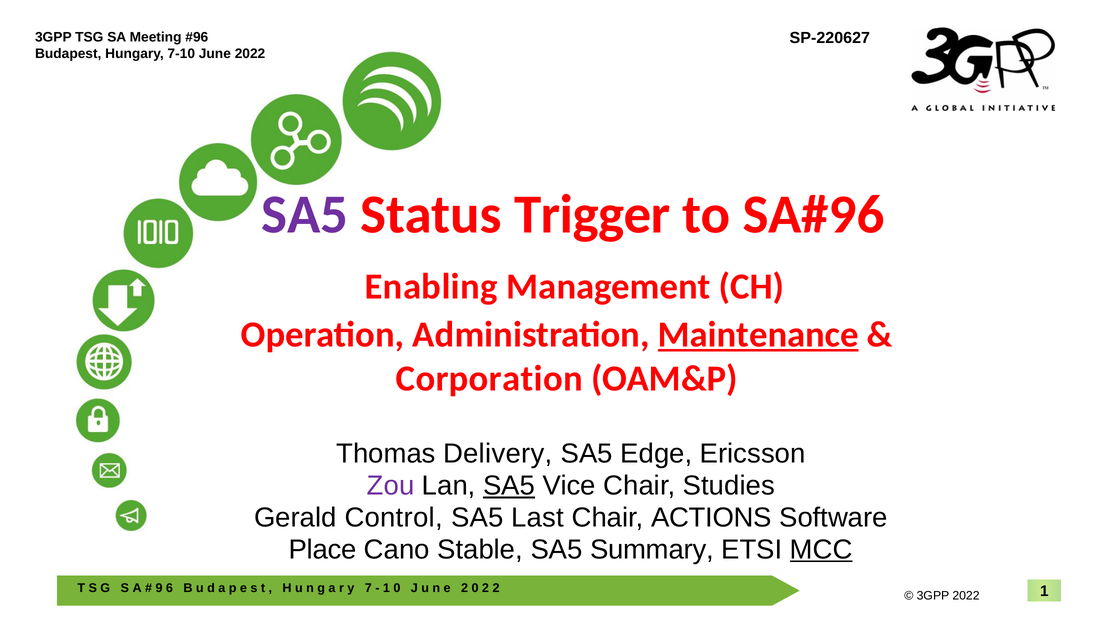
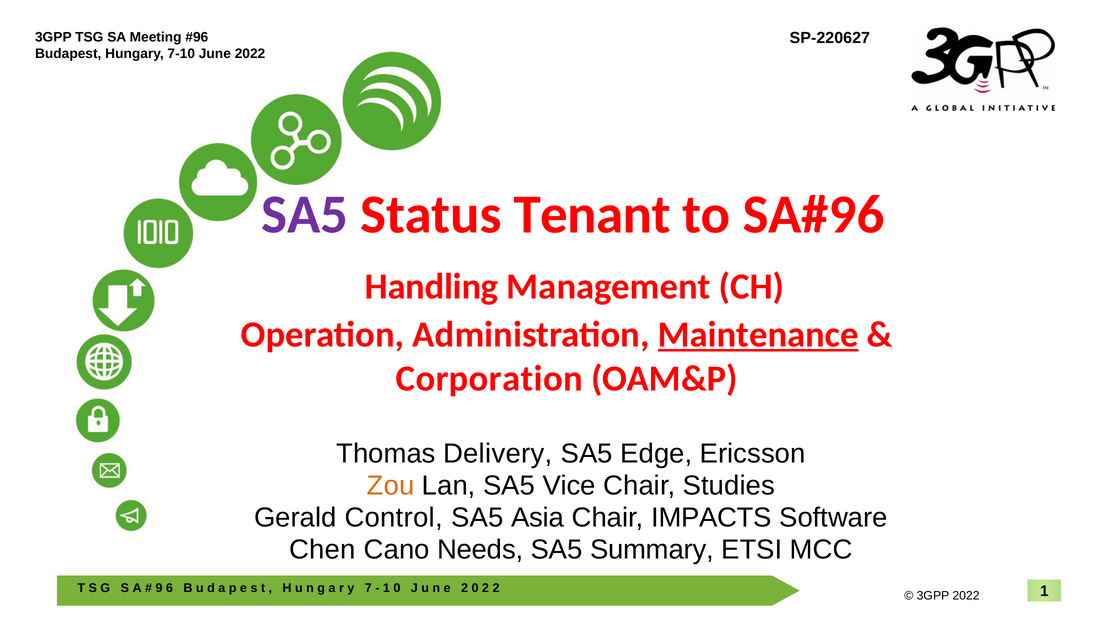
Trigger: Trigger -> Tenant
Enabling: Enabling -> Handling
Zou colour: purple -> orange
SA5 at (509, 486) underline: present -> none
Last: Last -> Asia
ACTIONS: ACTIONS -> IMPACTS
Place: Place -> Chen
Stable: Stable -> Needs
MCC underline: present -> none
